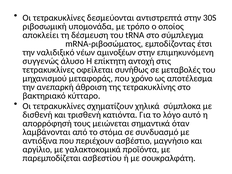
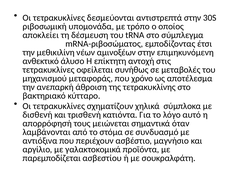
ναλιδιξικό: ναλιδιξικό -> μεθικιλίνη
συγγενώς: συγγενώς -> ανθεκτικό
